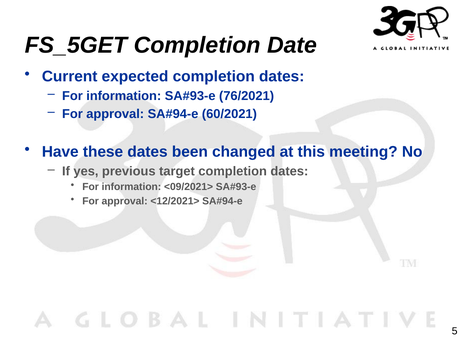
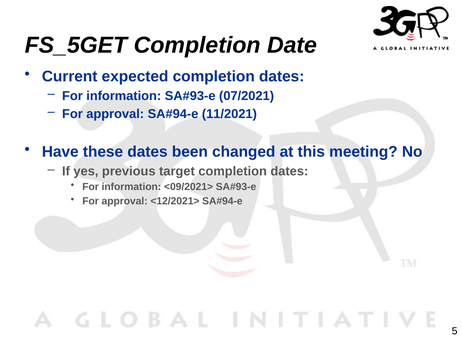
76/2021: 76/2021 -> 07/2021
60/2021: 60/2021 -> 11/2021
